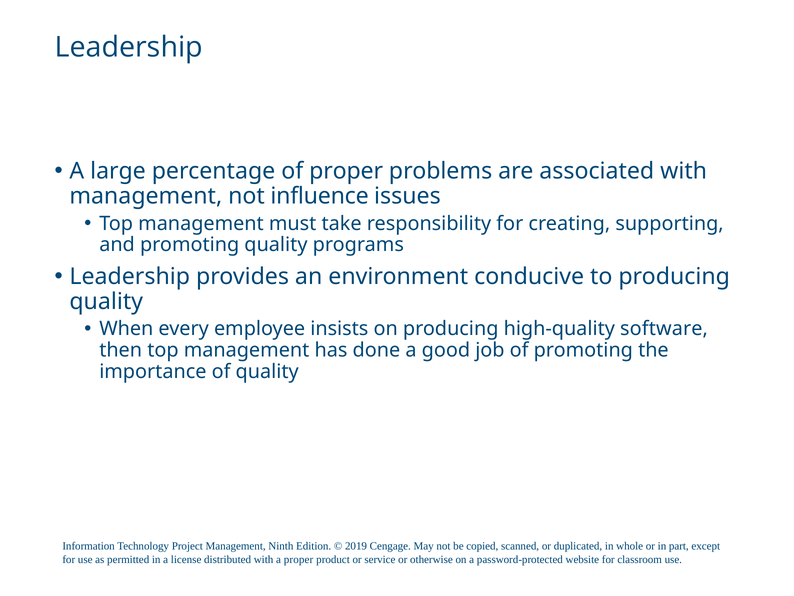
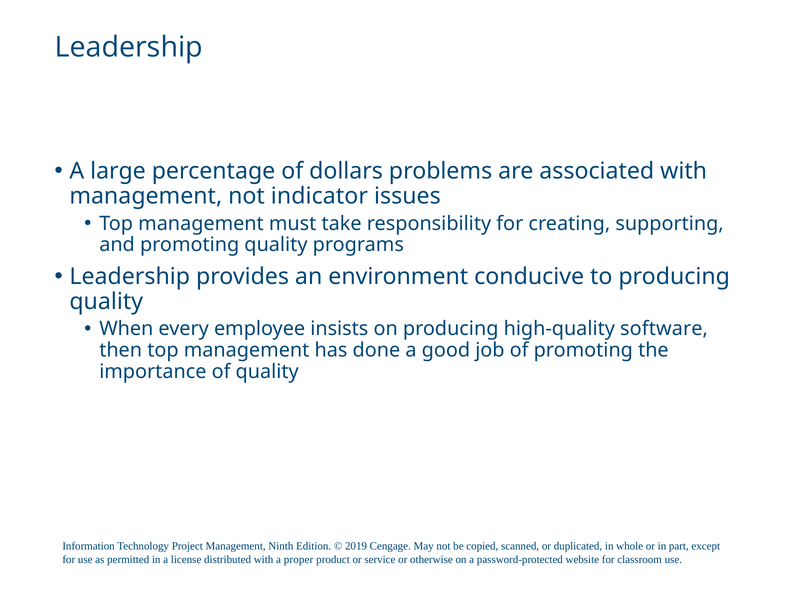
of proper: proper -> dollars
influence: influence -> indicator
